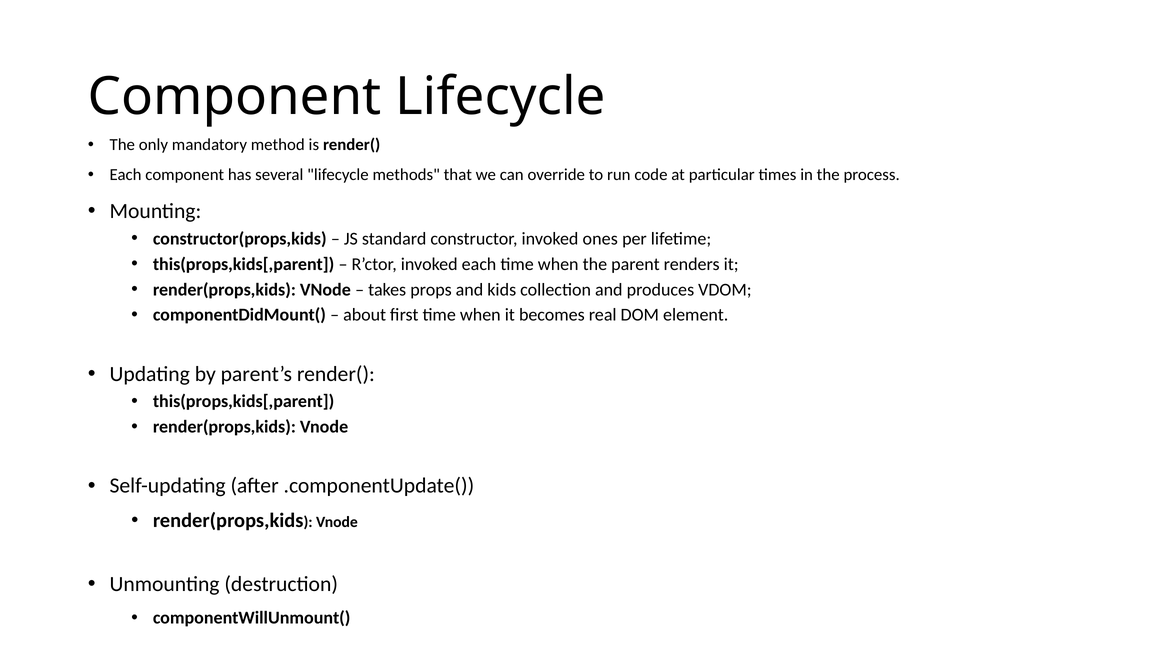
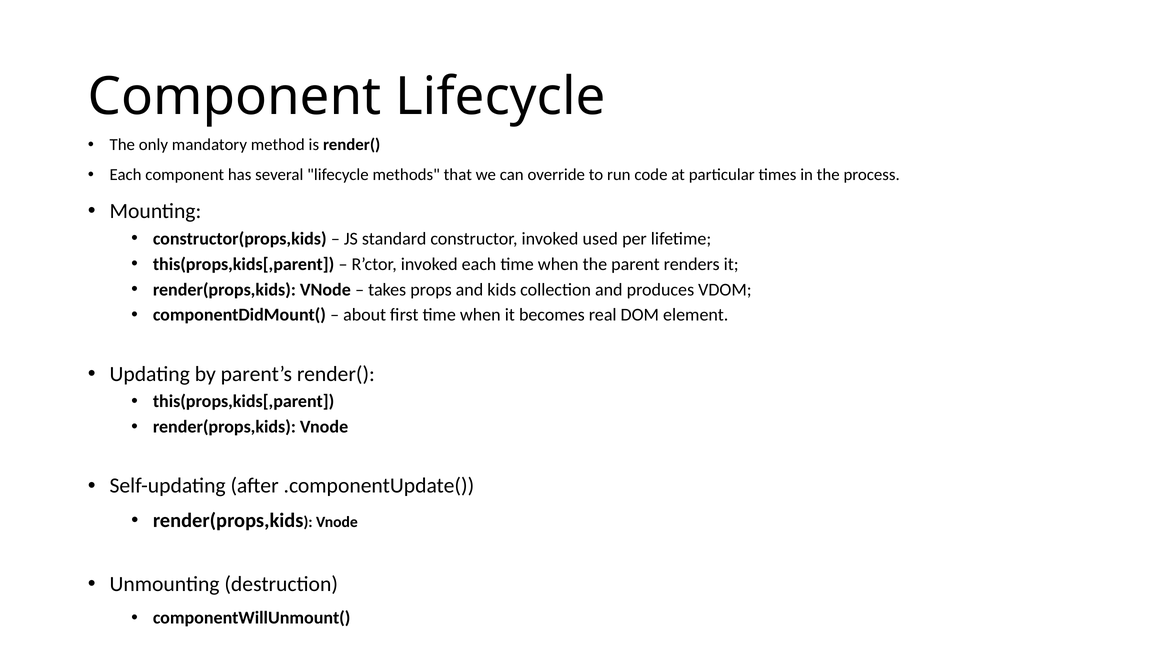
ones: ones -> used
